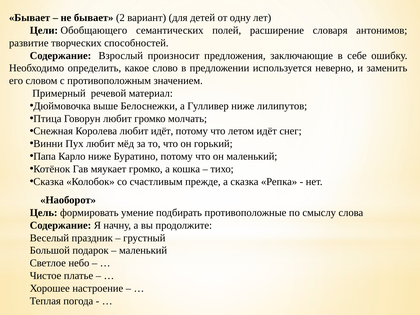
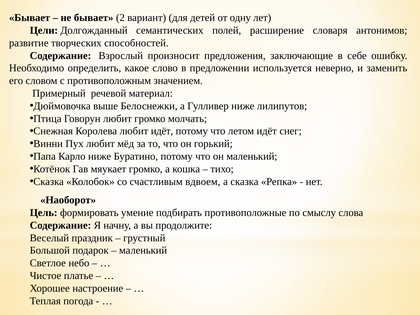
Обобщающего: Обобщающего -> Долгожданный
прежде: прежде -> вдвоем
